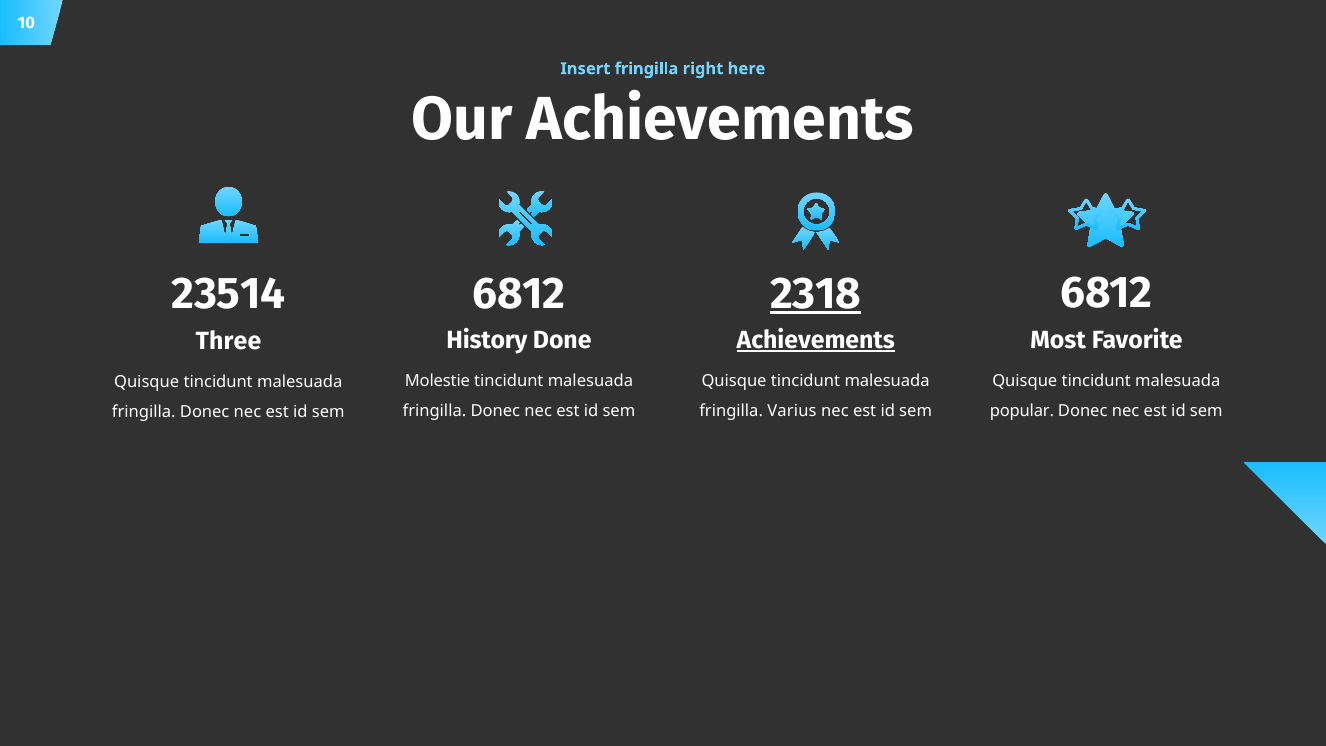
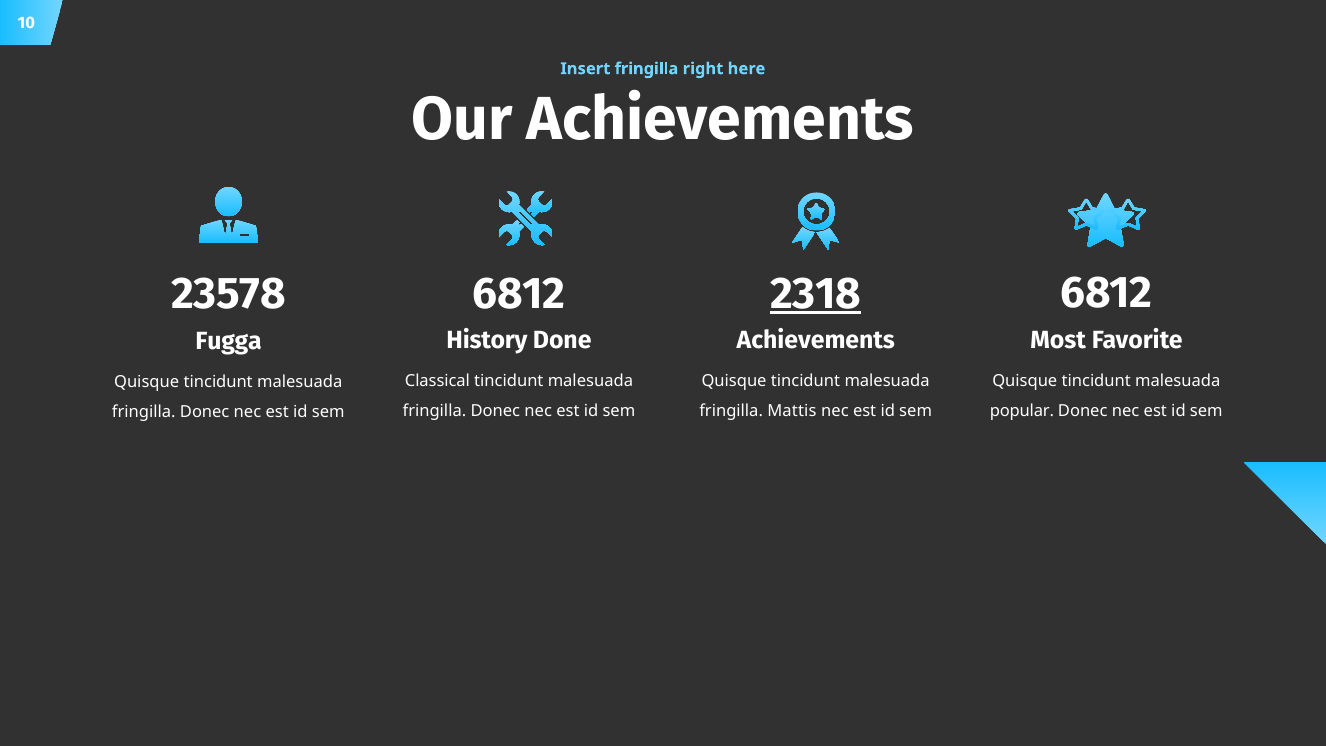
23514: 23514 -> 23578
Achievements at (816, 340) underline: present -> none
Three: Three -> Fugga
Molestie: Molestie -> Classical
Varius: Varius -> Mattis
